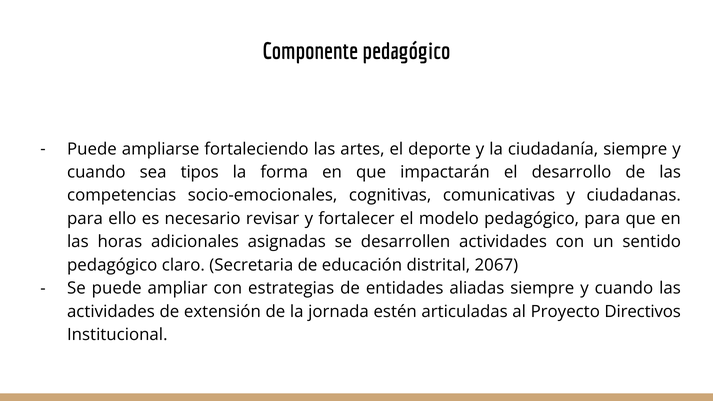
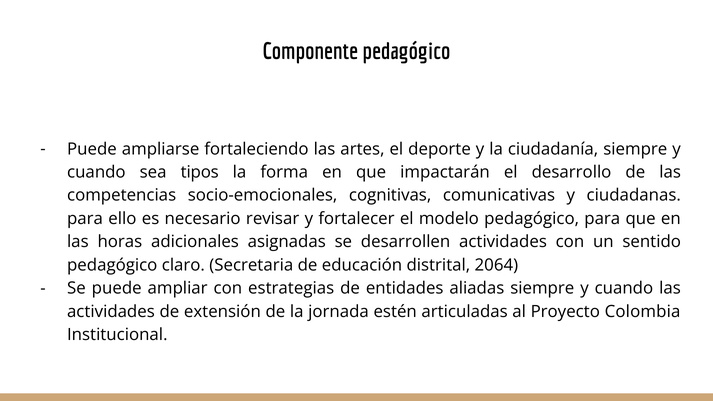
2067: 2067 -> 2064
Directivos: Directivos -> Colombia
